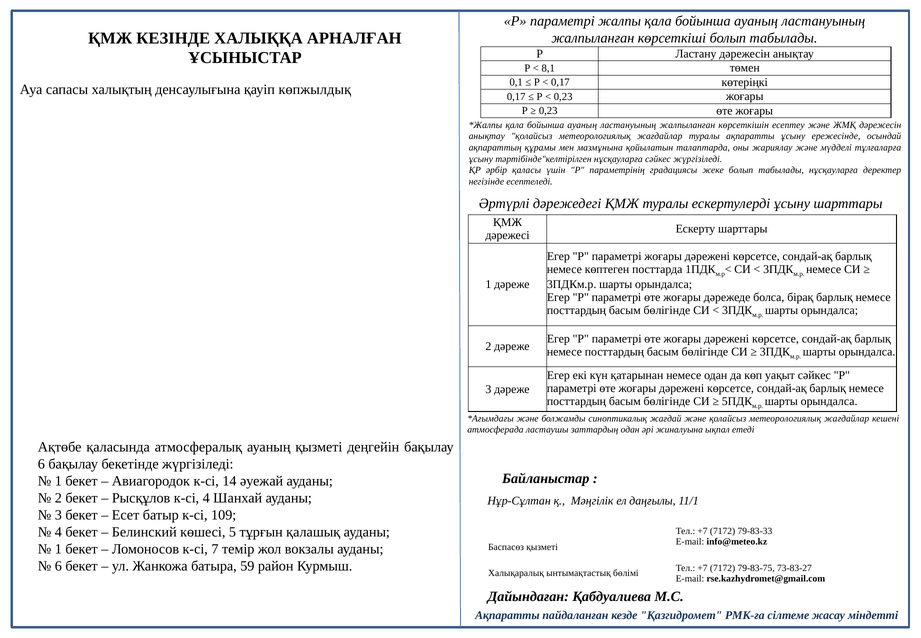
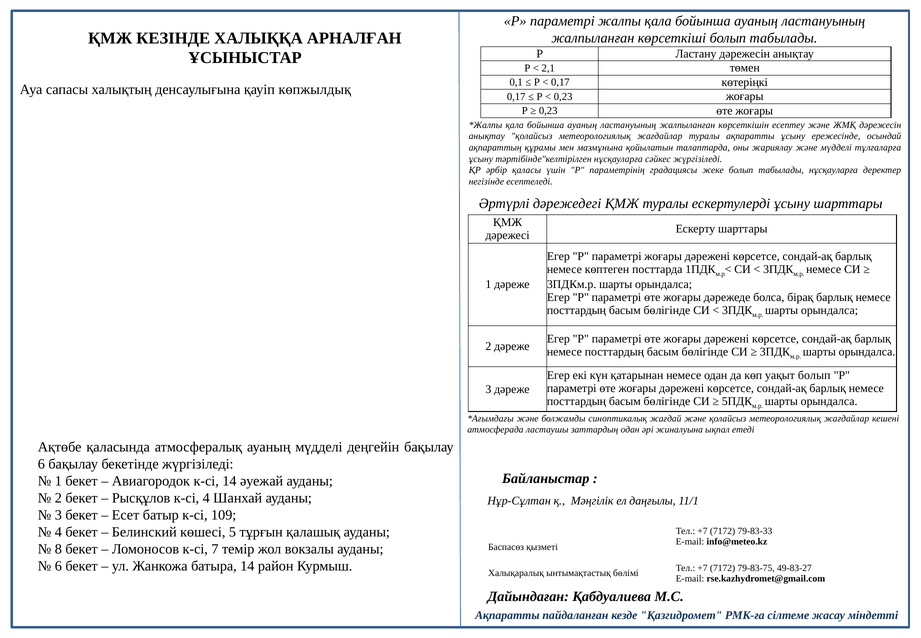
8,1: 8,1 -> 2,1
уақыт сәйкес: сәйкес -> болып
ауаның қызметі: қызметі -> мүдделі
1 at (58, 549): 1 -> 8
батыра 59: 59 -> 14
73-83-27: 73-83-27 -> 49-83-27
